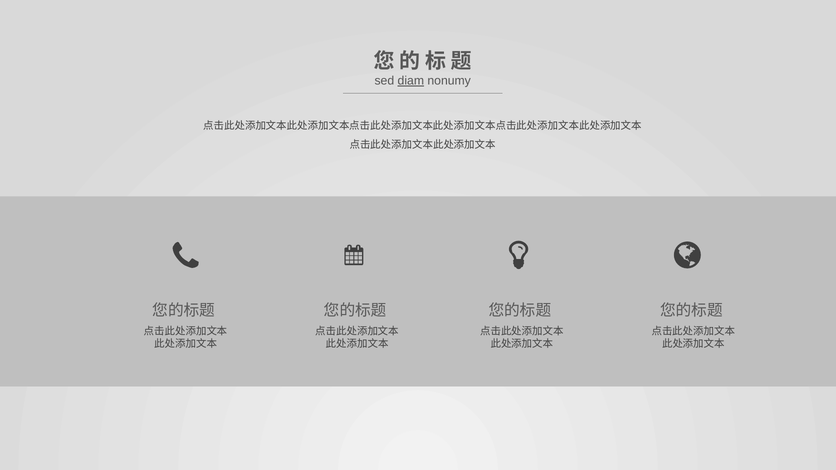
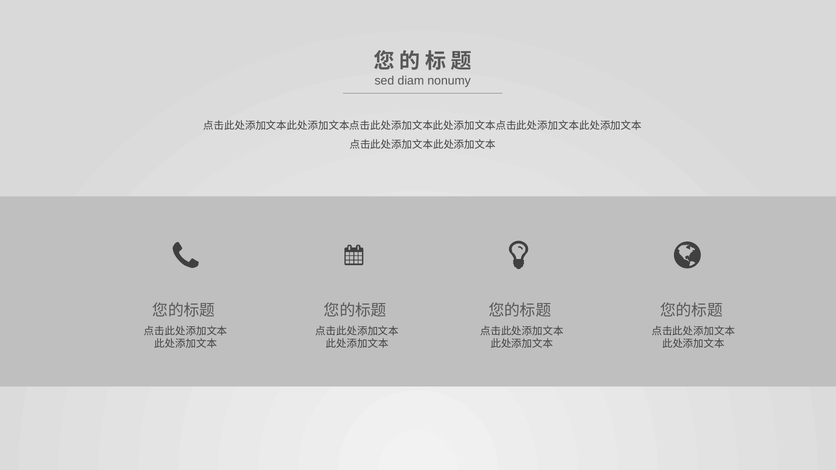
diam underline: present -> none
